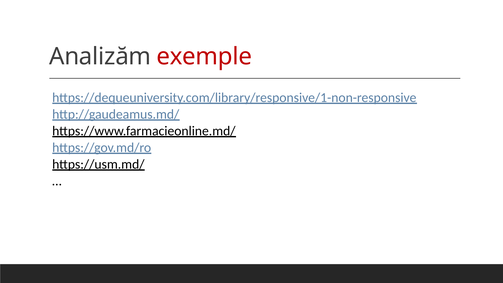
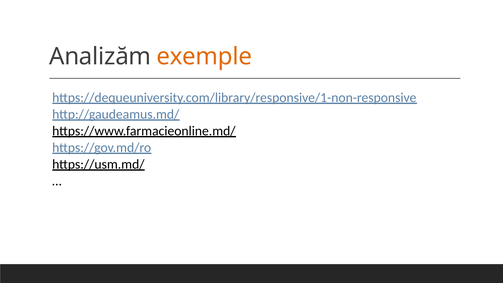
exemple colour: red -> orange
